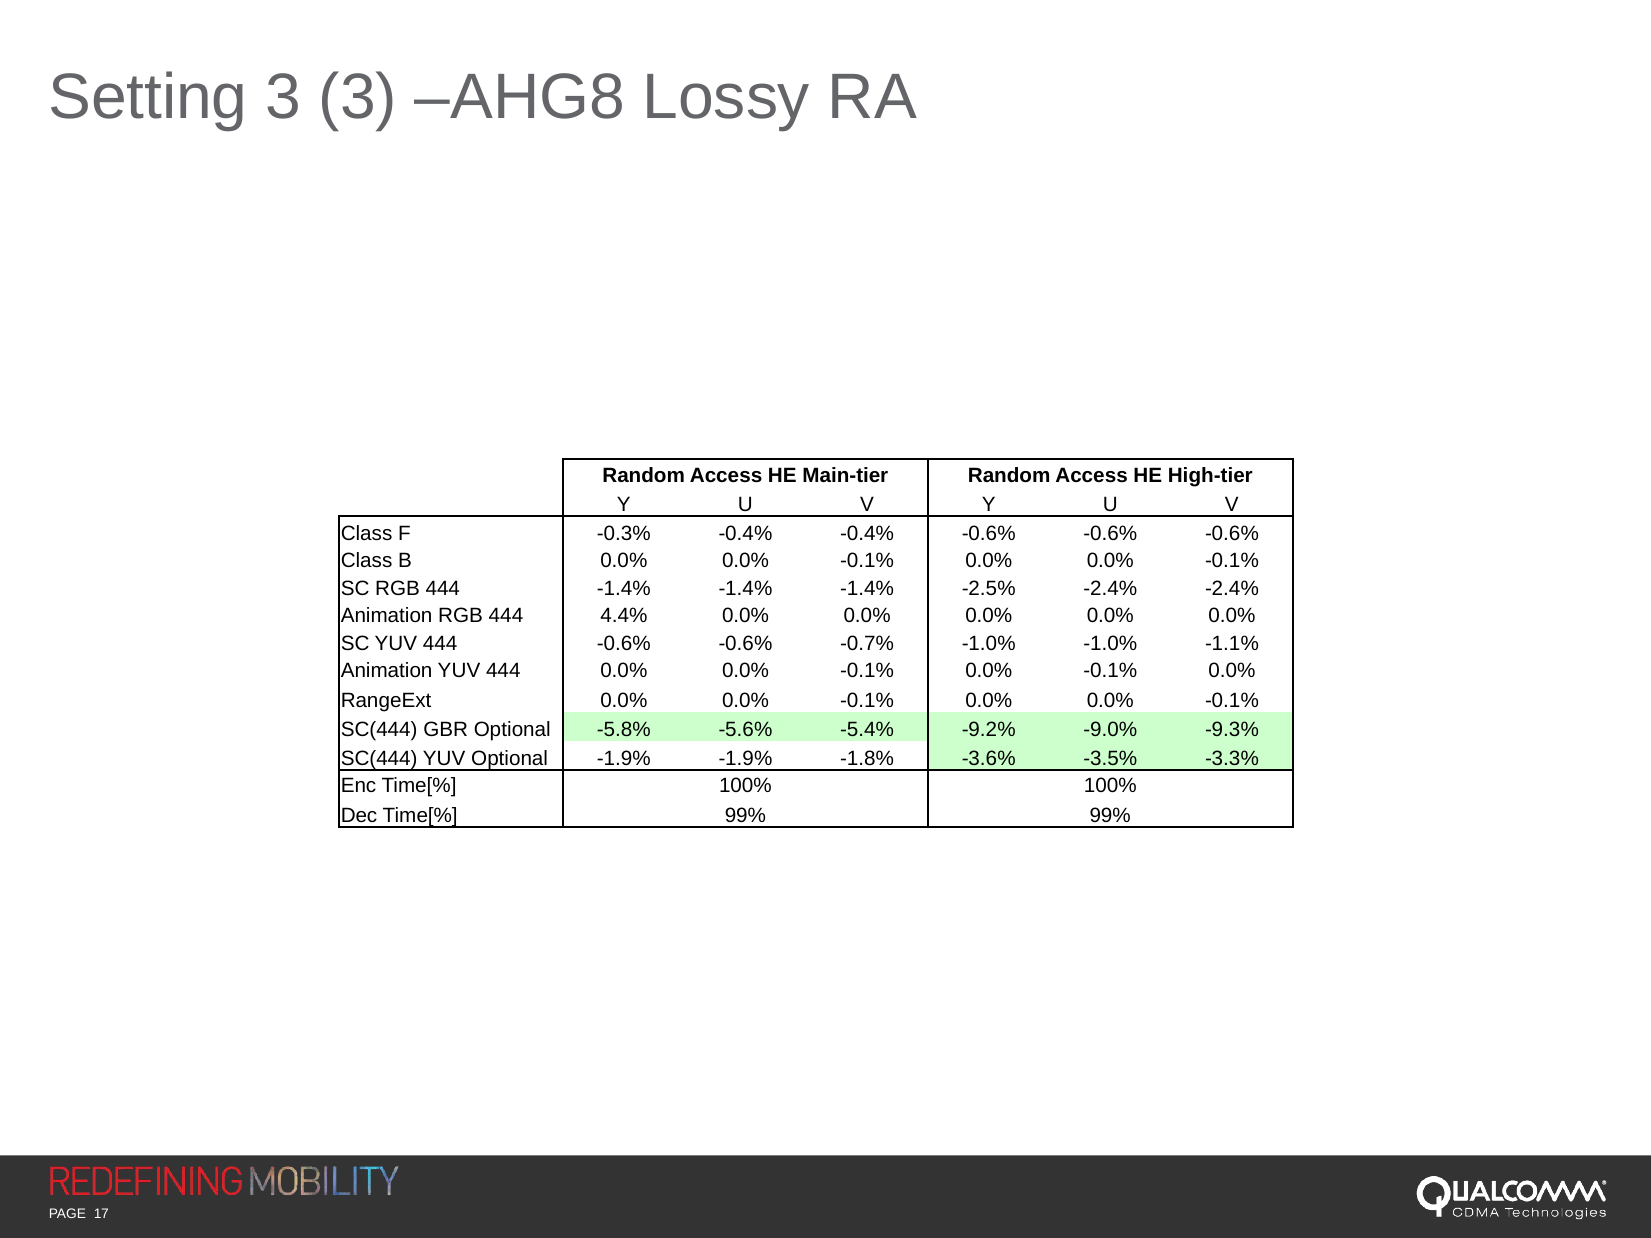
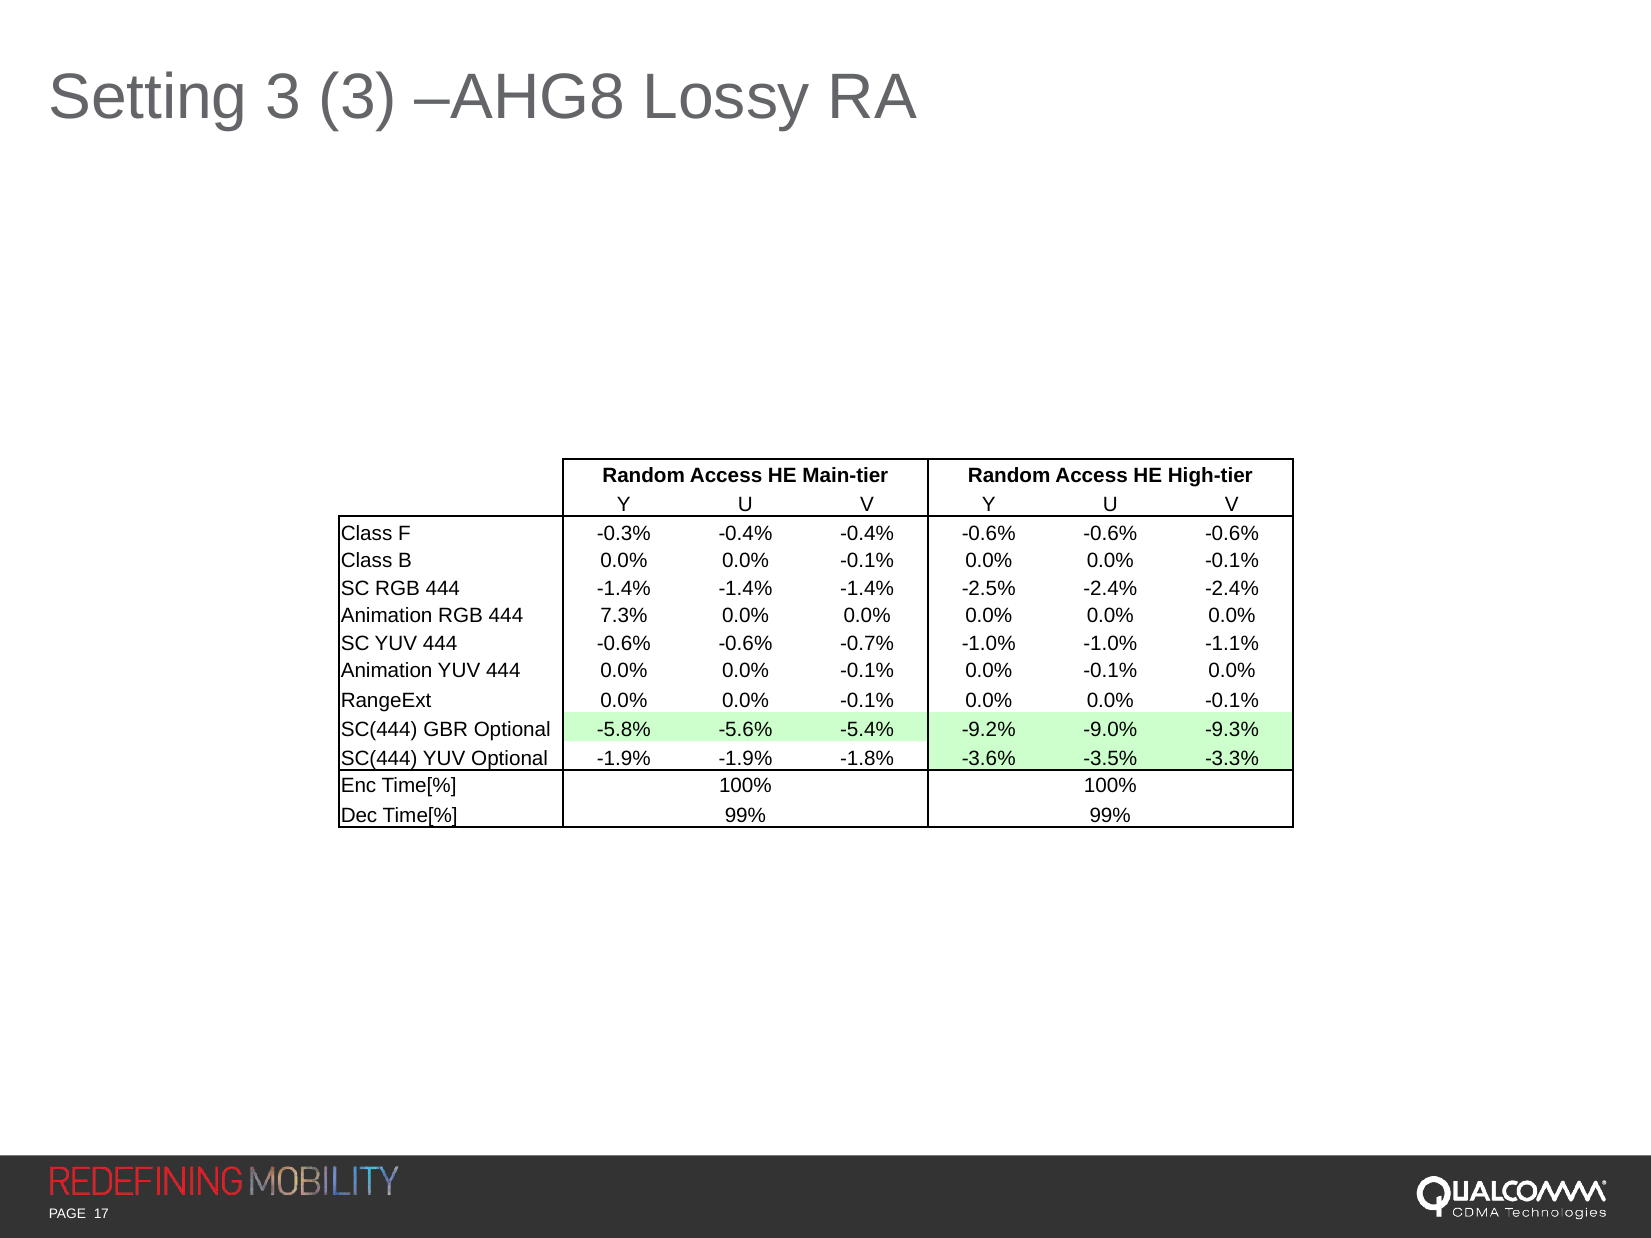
4.4%: 4.4% -> 7.3%
